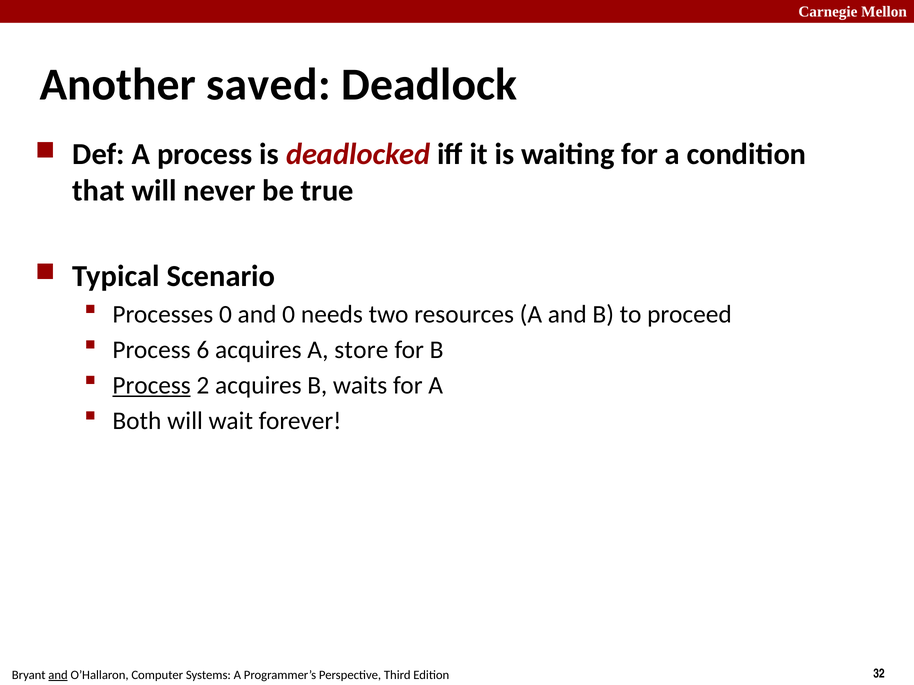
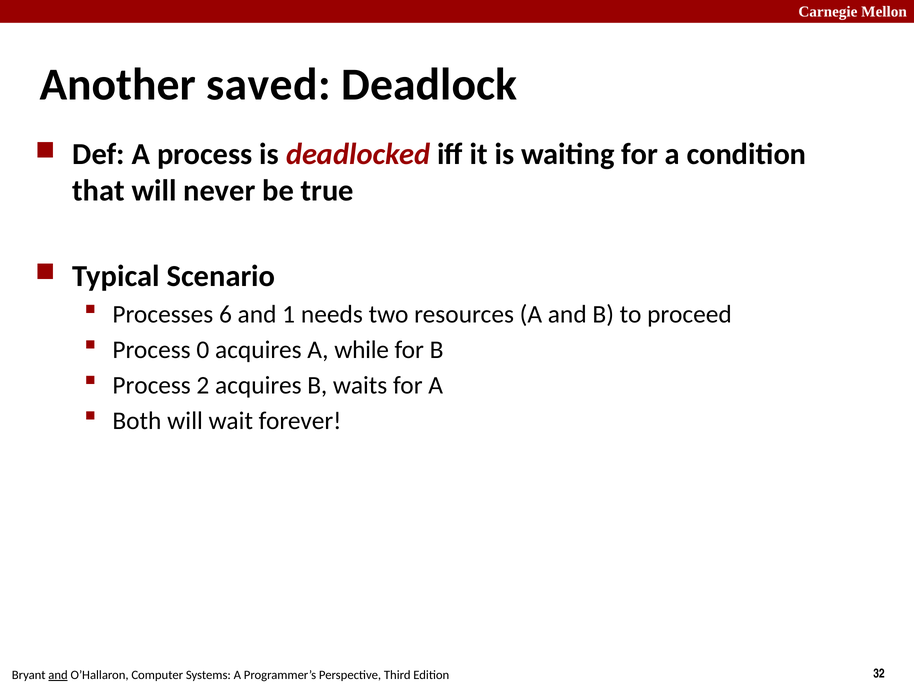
Processes 0: 0 -> 6
and 0: 0 -> 1
6: 6 -> 0
store: store -> while
Process at (152, 386) underline: present -> none
